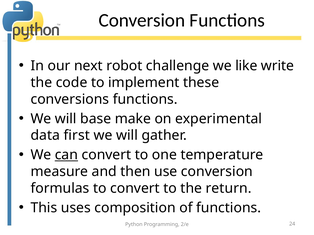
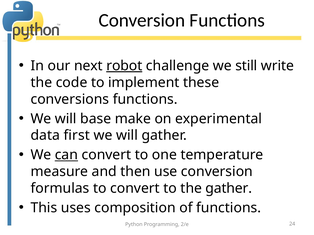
robot underline: none -> present
like: like -> still
the return: return -> gather
